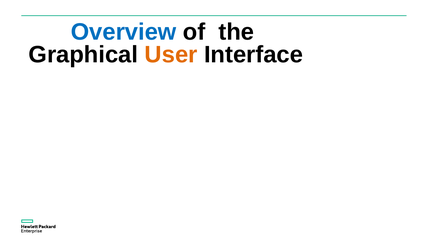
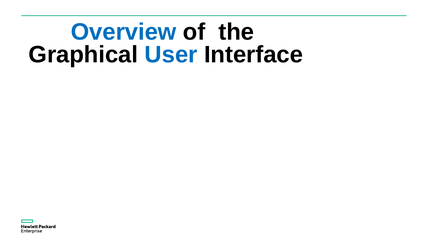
User colour: orange -> blue
